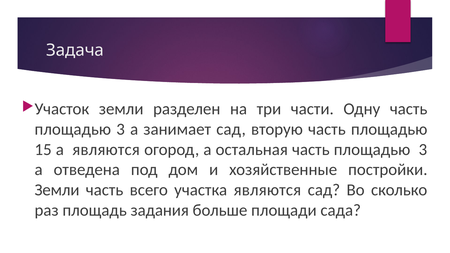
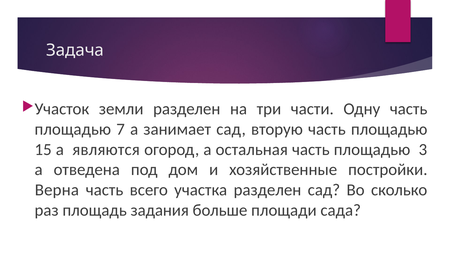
3 at (121, 129): 3 -> 7
Земли at (57, 190): Земли -> Верна
участка являются: являются -> разделен
